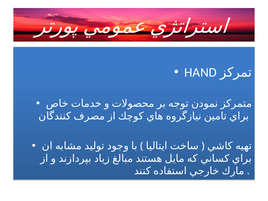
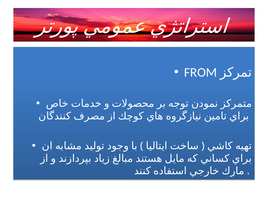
HAND: HAND -> FROM
